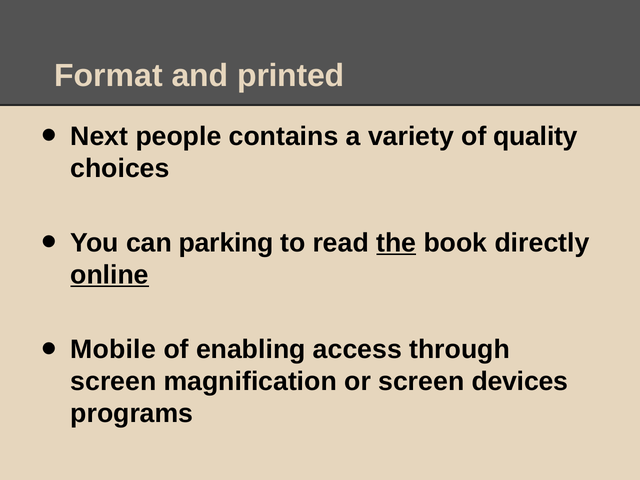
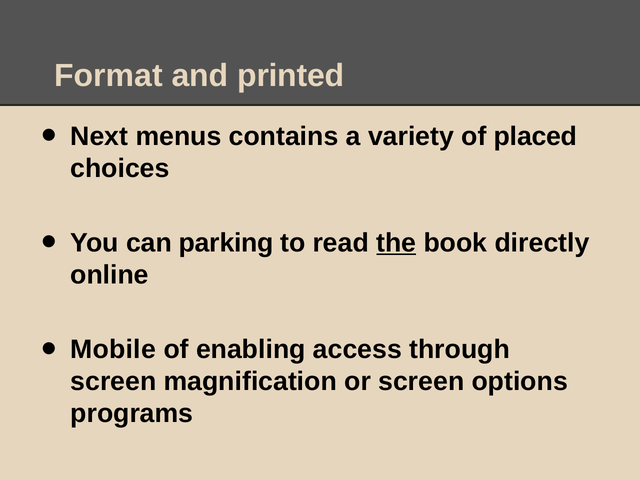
people: people -> menus
quality: quality -> placed
online underline: present -> none
devices: devices -> options
